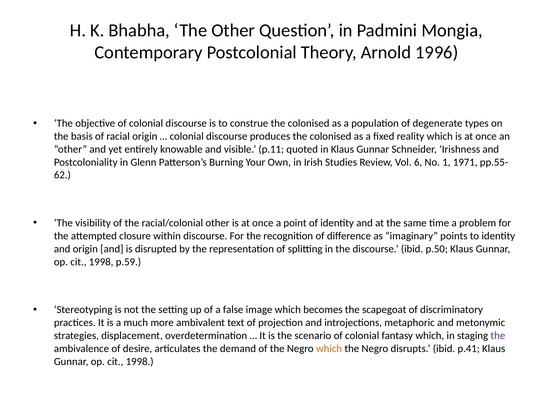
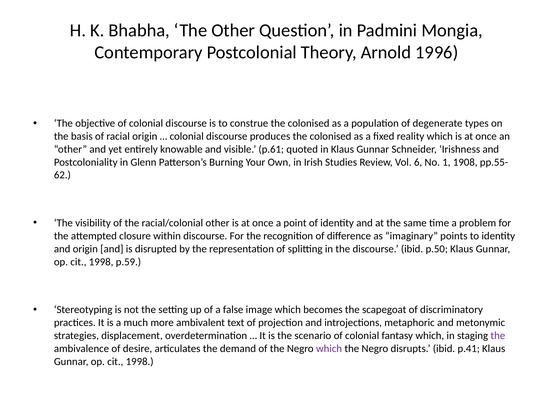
p.11: p.11 -> p.61
1971: 1971 -> 1908
which at (329, 348) colour: orange -> purple
